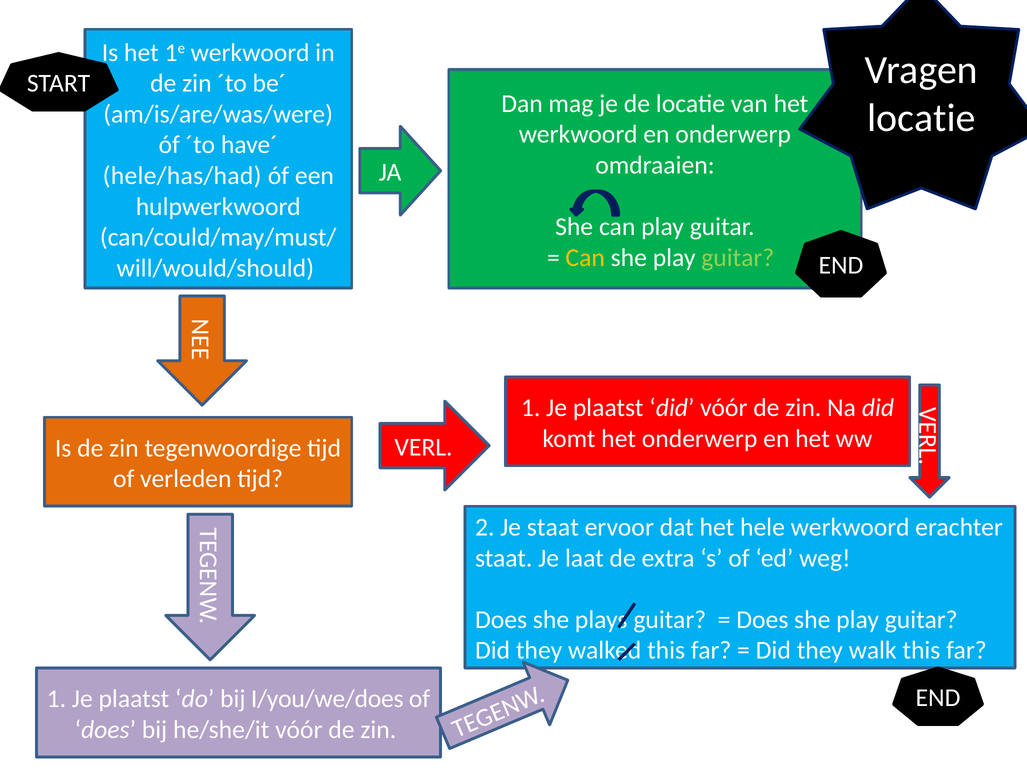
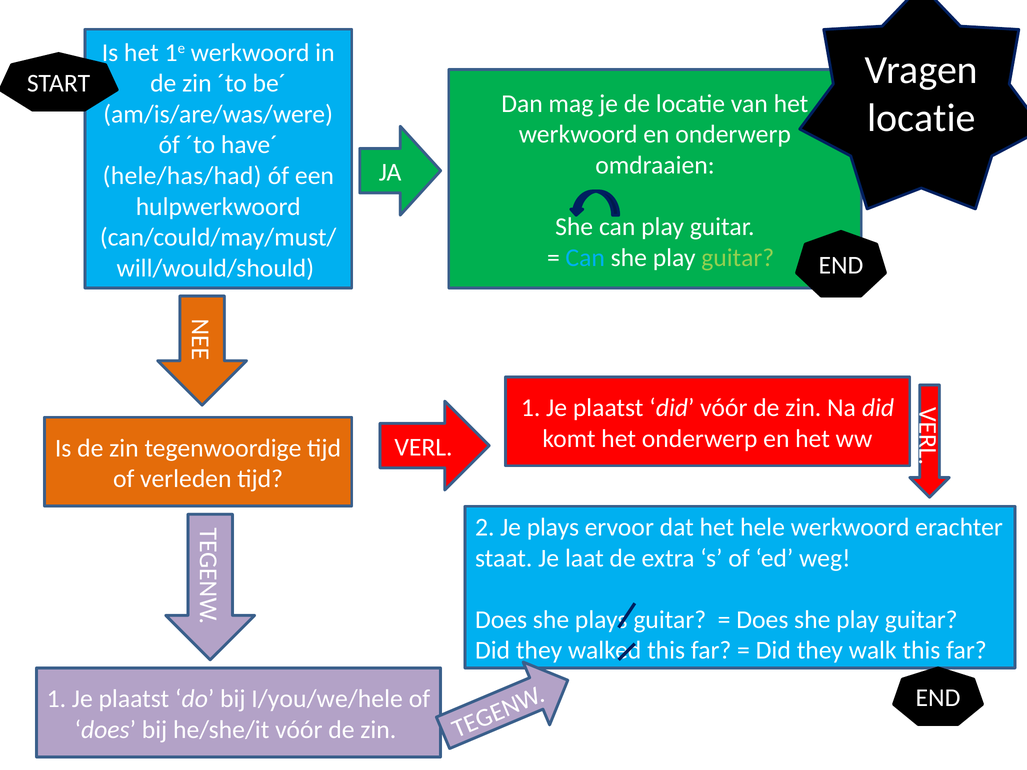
Can at (585, 258) colour: yellow -> light blue
Je staat: staat -> plays
I/you/we/does: I/you/we/does -> I/you/we/hele
